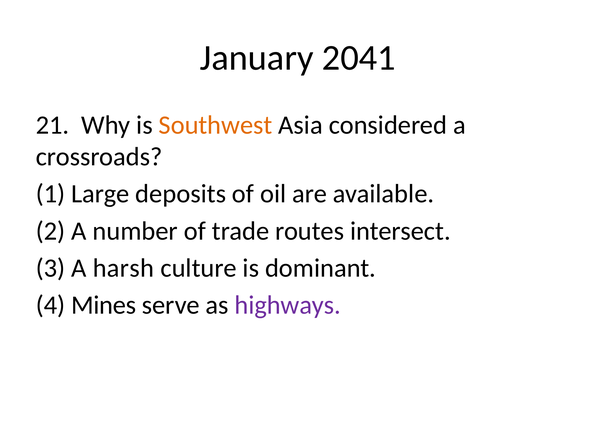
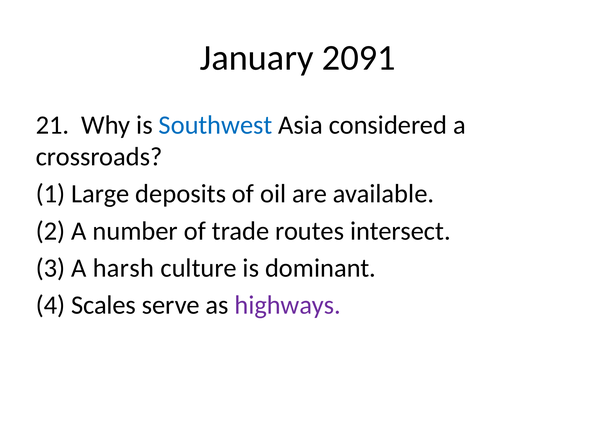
2041: 2041 -> 2091
Southwest colour: orange -> blue
Mines: Mines -> Scales
